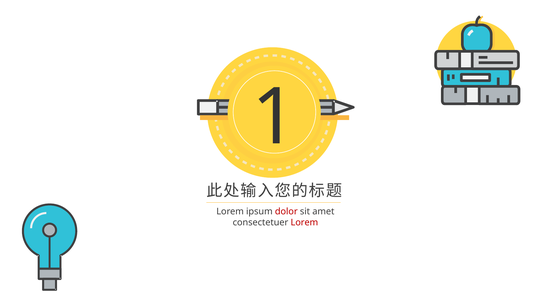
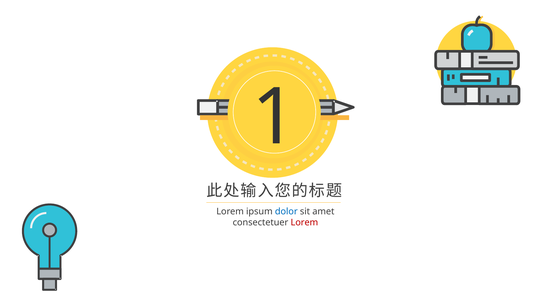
dolor colour: red -> blue
